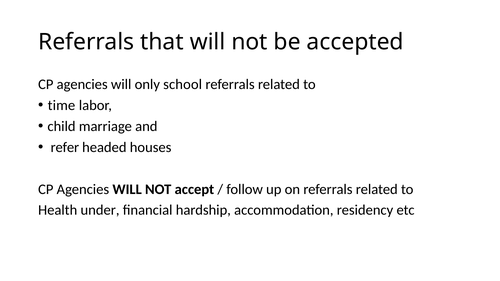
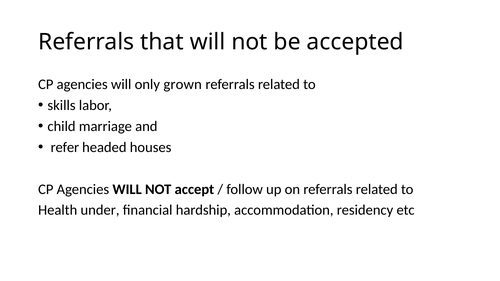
school: school -> grown
time: time -> skills
